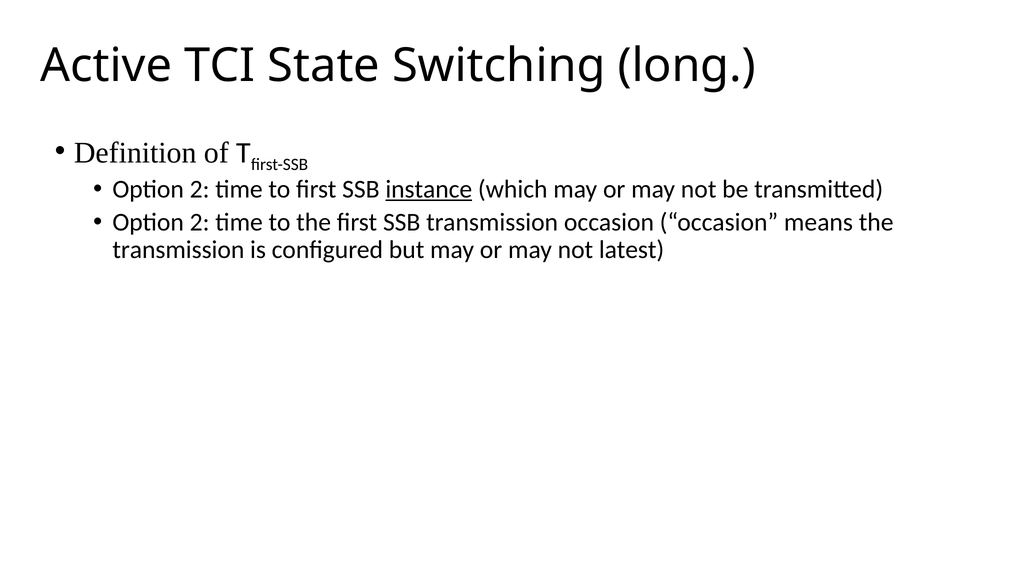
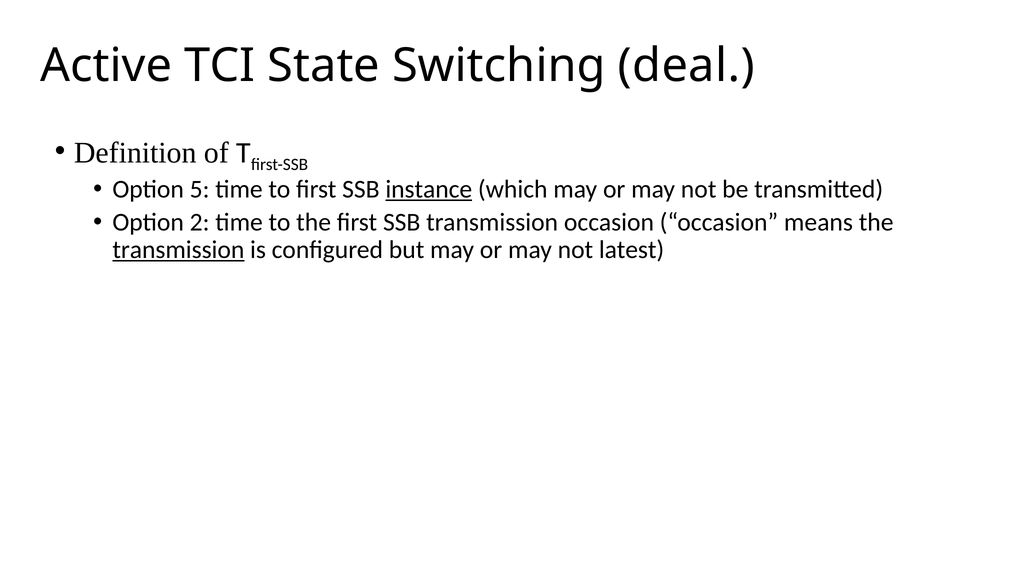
long: long -> deal
2 at (200, 189): 2 -> 5
transmission at (178, 250) underline: none -> present
